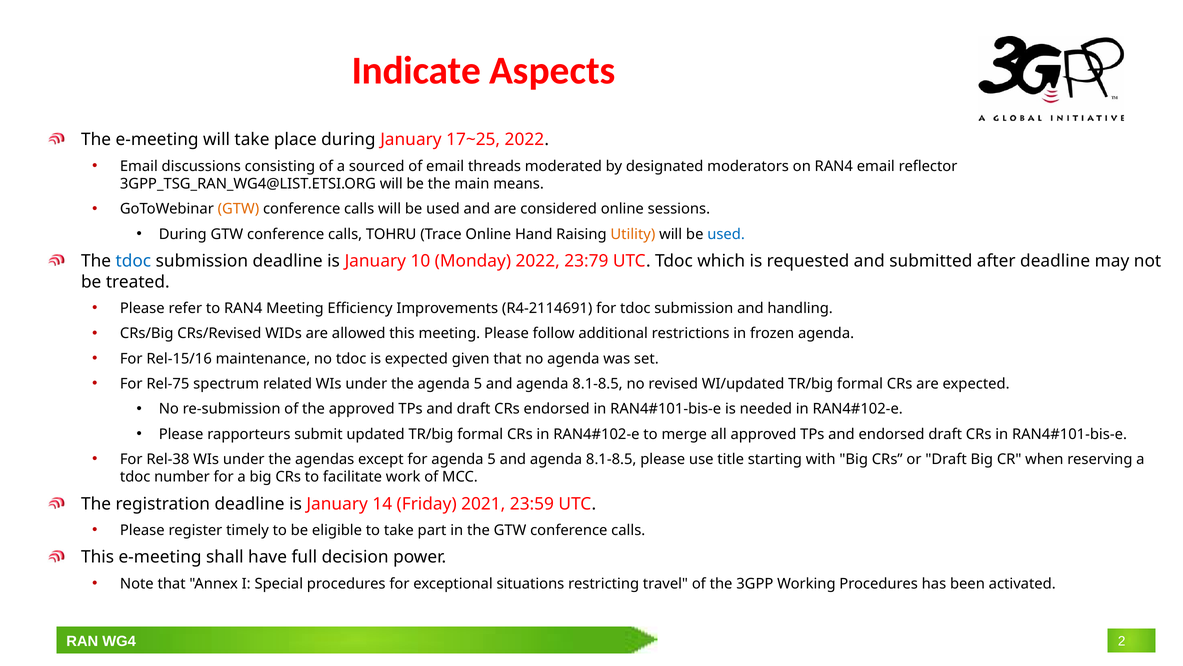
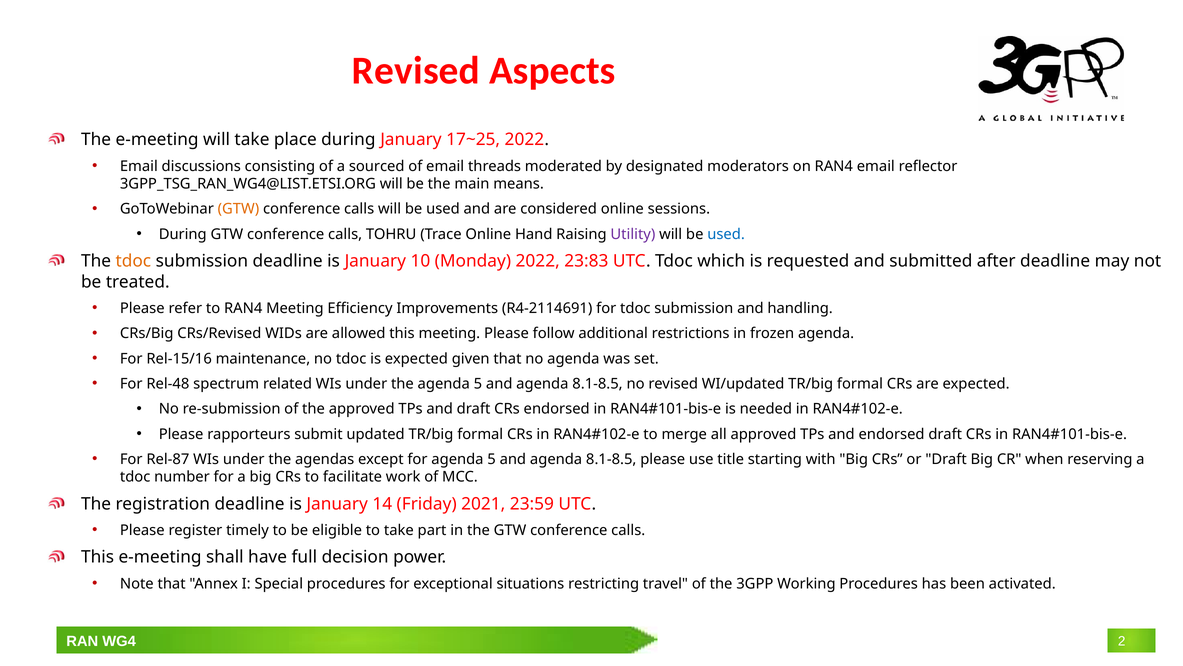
Indicate at (416, 71): Indicate -> Revised
Utility colour: orange -> purple
tdoc at (133, 261) colour: blue -> orange
23:79: 23:79 -> 23:83
Rel-75: Rel-75 -> Rel-48
Rel-38: Rel-38 -> Rel-87
